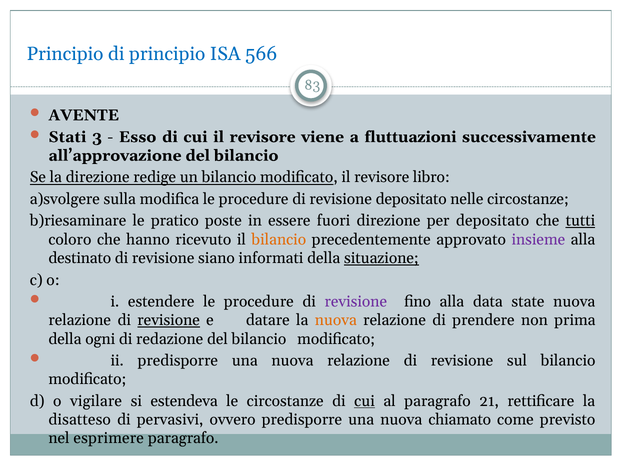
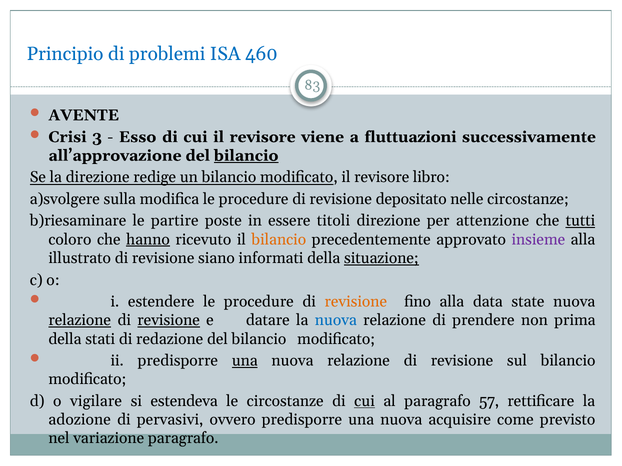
di principio: principio -> problemi
566: 566 -> 460
Stati: Stati -> Crisi
bilancio at (246, 156) underline: none -> present
pratico: pratico -> partire
fuori: fuori -> titoli
per depositato: depositato -> attenzione
hanno underline: none -> present
destinato: destinato -> illustrato
revisione at (356, 302) colour: purple -> orange
relazione at (80, 321) underline: none -> present
nuova at (336, 321) colour: orange -> blue
ogni: ogni -> stati
una at (245, 361) underline: none -> present
21: 21 -> 57
disatteso: disatteso -> adozione
chiamato: chiamato -> acquisire
esprimere: esprimere -> variazione
